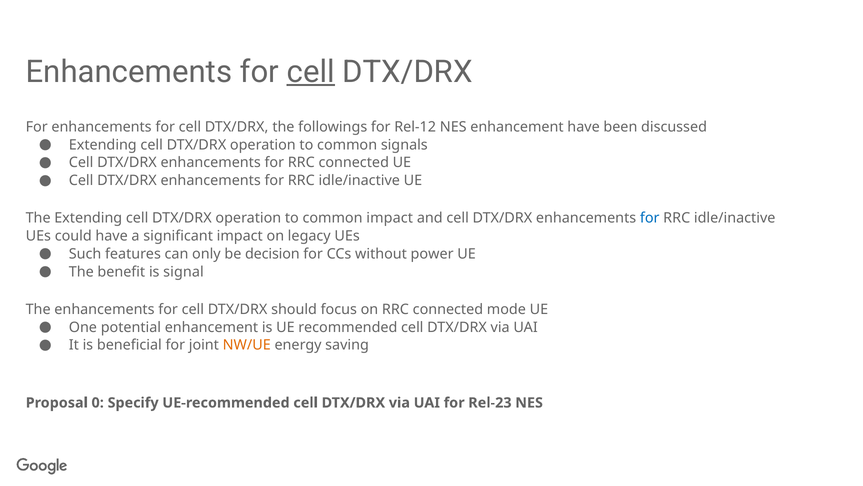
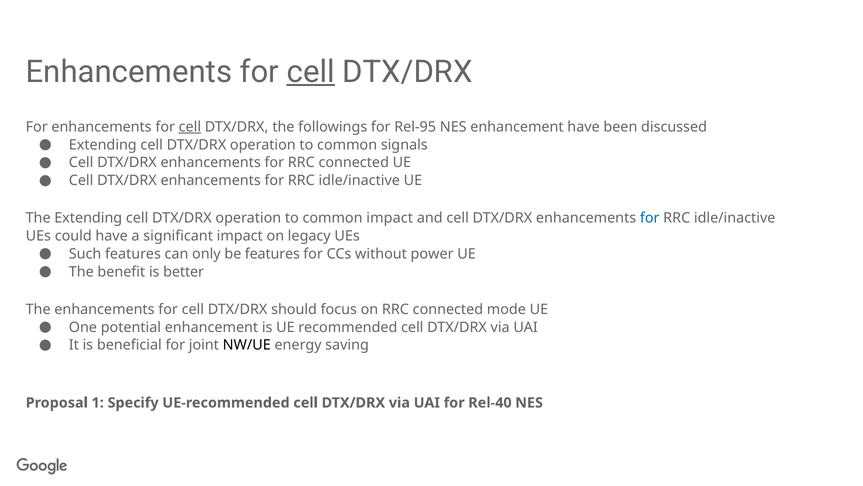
cell at (190, 127) underline: none -> present
Rel-12: Rel-12 -> Rel-95
be decision: decision -> features
signal: signal -> better
NW/UE colour: orange -> black
0: 0 -> 1
Rel-23: Rel-23 -> Rel-40
